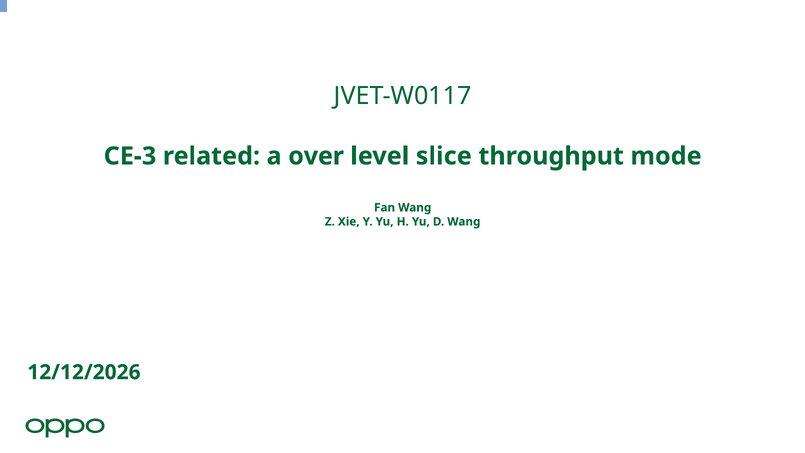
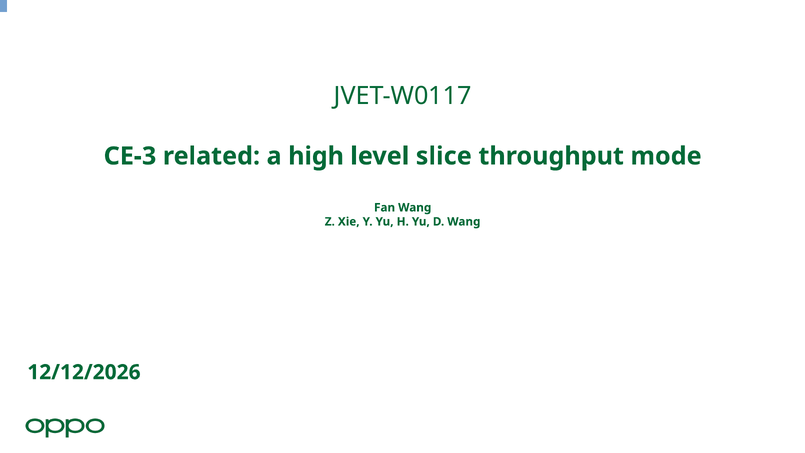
over: over -> high
